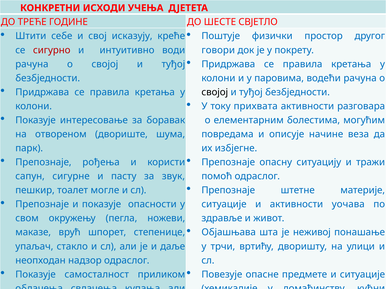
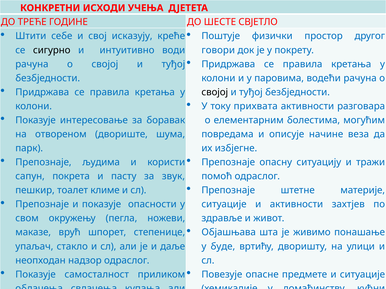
сигурно colour: red -> black
рођења: рођења -> људима
сигурне: сигурне -> покрета
могле: могле -> климе
уочава: уочава -> захтјев
неживој: неживој -> живимо
трчи: трчи -> буде
